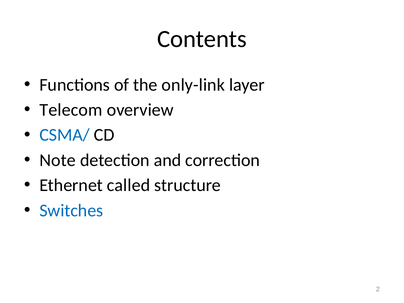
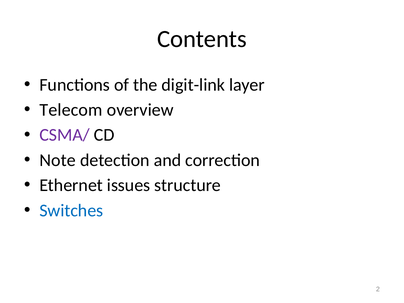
only-link: only-link -> digit-link
CSMA/ colour: blue -> purple
called: called -> issues
